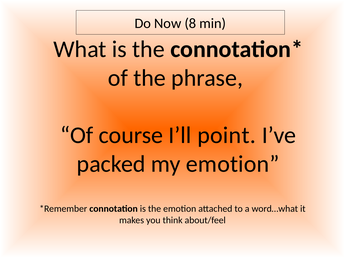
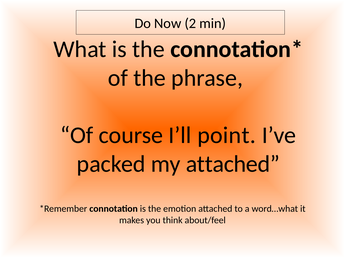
8: 8 -> 2
my emotion: emotion -> attached
